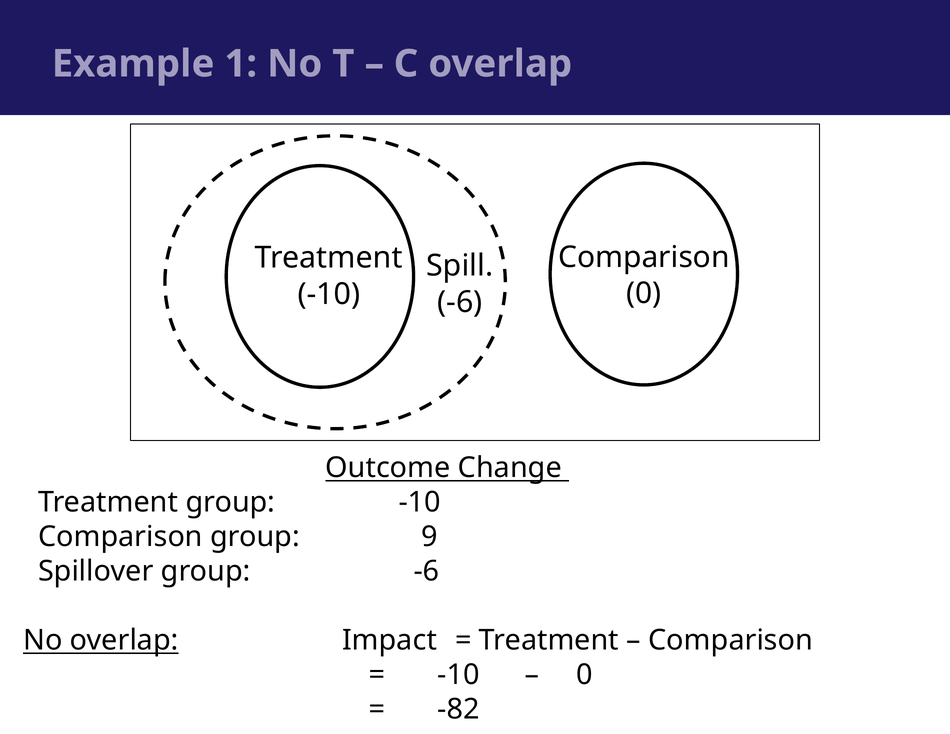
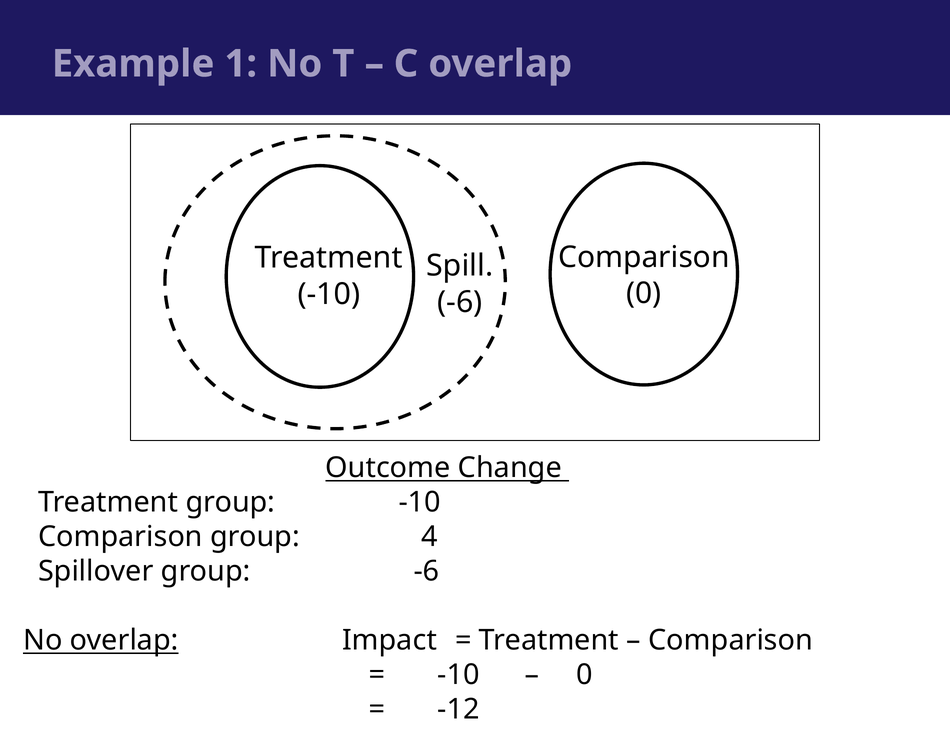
9: 9 -> 4
-82: -82 -> -12
